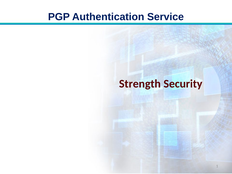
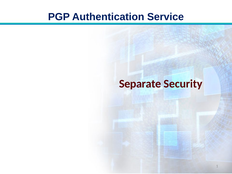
Strength: Strength -> Separate
